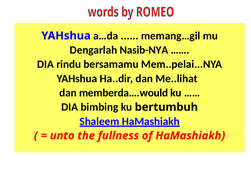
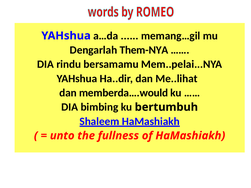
Nasib-NYA: Nasib-NYA -> Them-NYA
